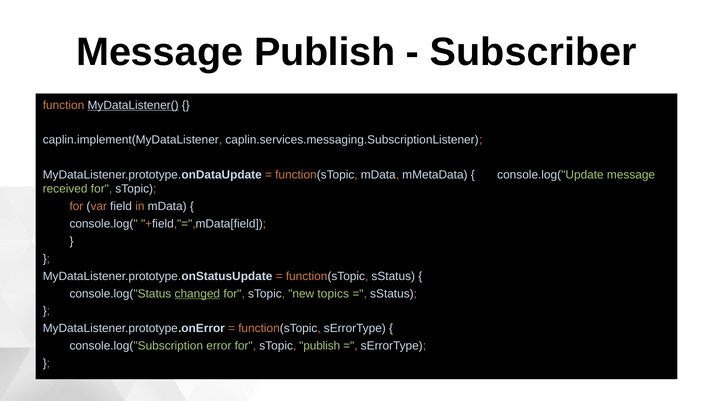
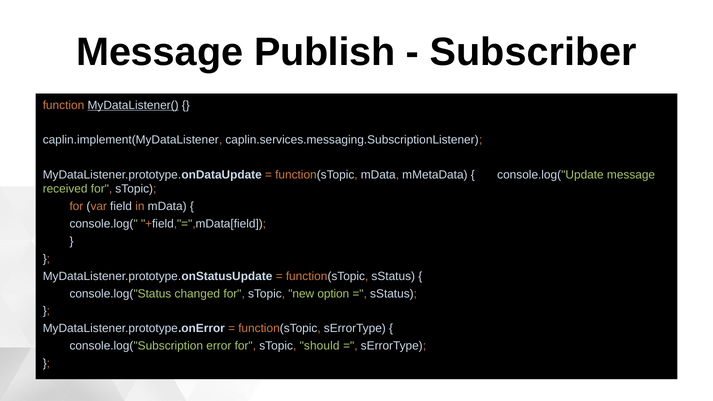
changed underline: present -> none
topics: topics -> option
sTopic publish: publish -> should
